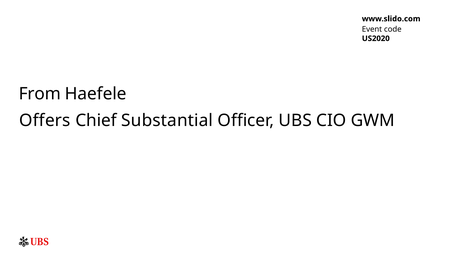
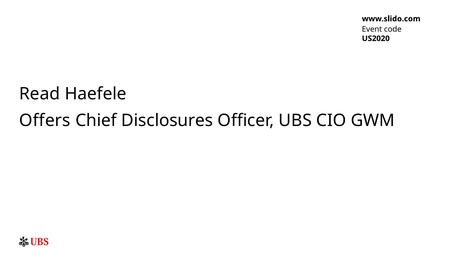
From: From -> Read
Substantial: Substantial -> Disclosures
